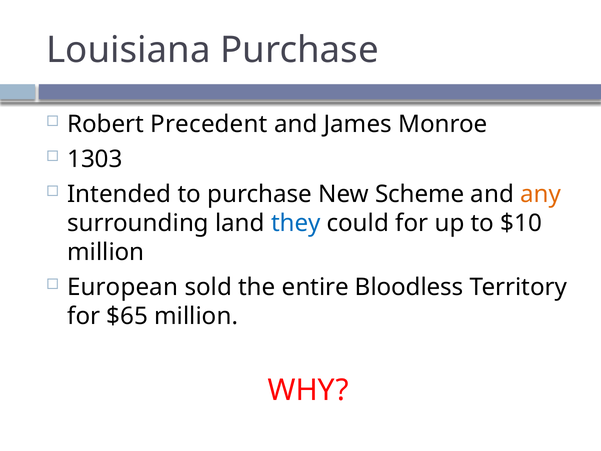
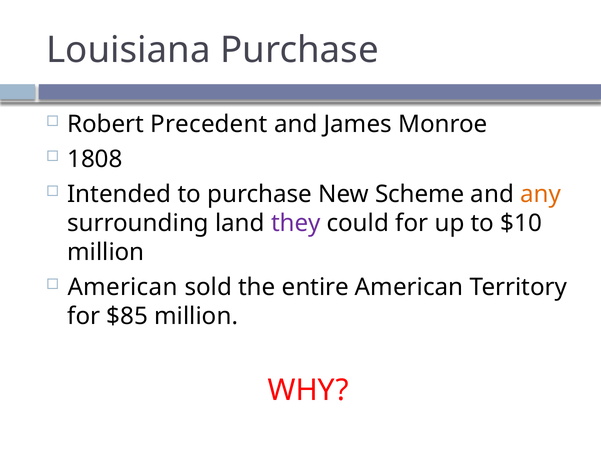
1303: 1303 -> 1808
they colour: blue -> purple
European at (123, 287): European -> American
entire Bloodless: Bloodless -> American
$65: $65 -> $85
